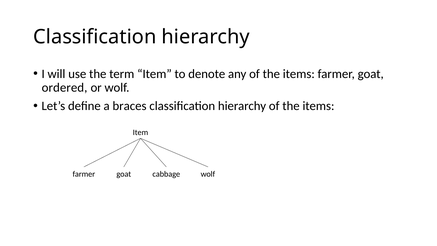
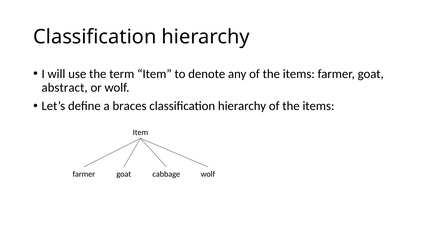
ordered: ordered -> abstract
